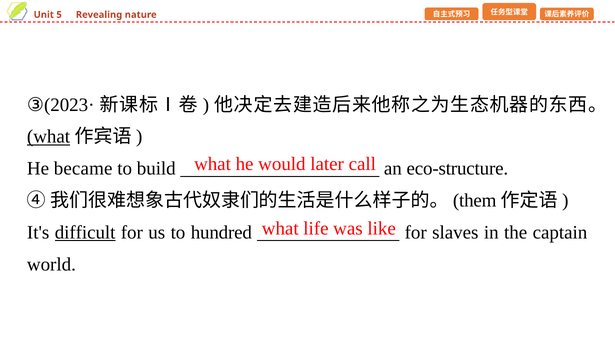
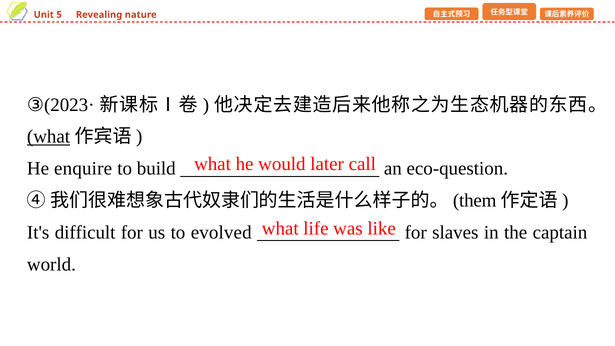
became: became -> enquire
eco-structure: eco-structure -> eco-question
difficult underline: present -> none
hundred: hundred -> evolved
